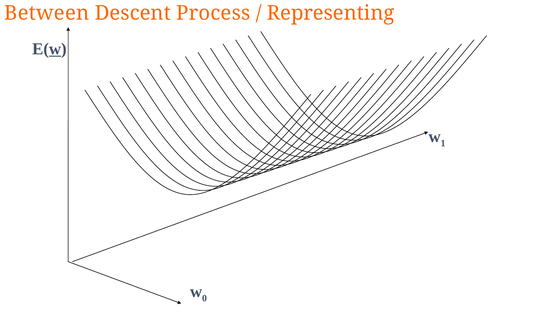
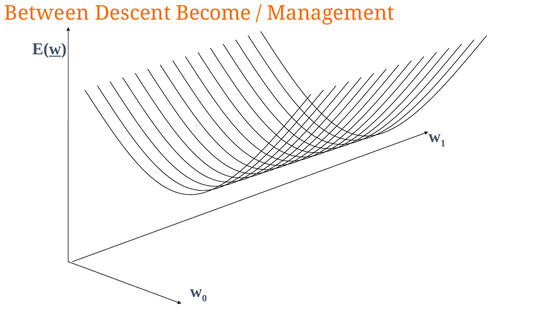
Process: Process -> Become
Representing: Representing -> Management
